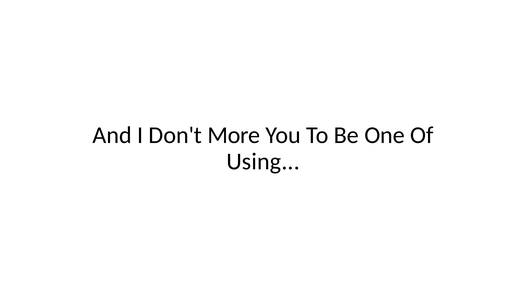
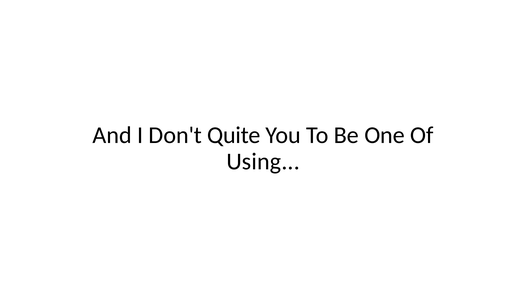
More: More -> Quite
